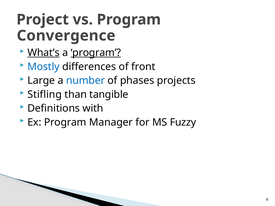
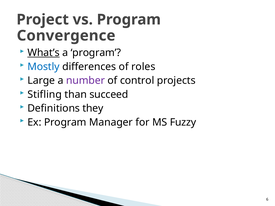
program at (96, 53) underline: present -> none
front: front -> roles
number colour: blue -> purple
phases: phases -> control
tangible: tangible -> succeed
with: with -> they
